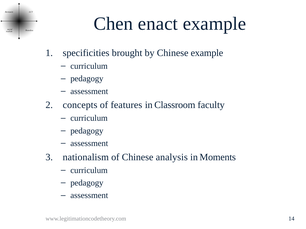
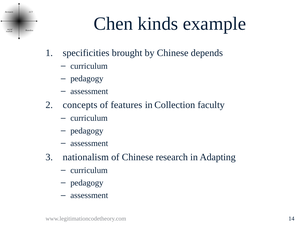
enact: enact -> kinds
Chinese example: example -> depends
Classroom: Classroom -> Collection
analysis: analysis -> research
Moments: Moments -> Adapting
